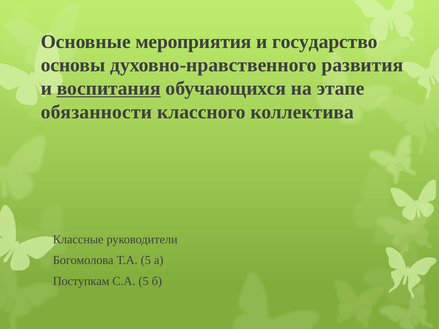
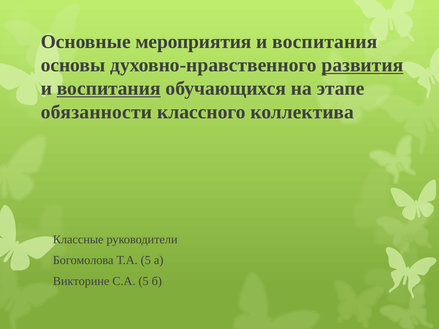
государство at (325, 42): государство -> воспитания
развития underline: none -> present
Поступкам: Поступкам -> Викторине
